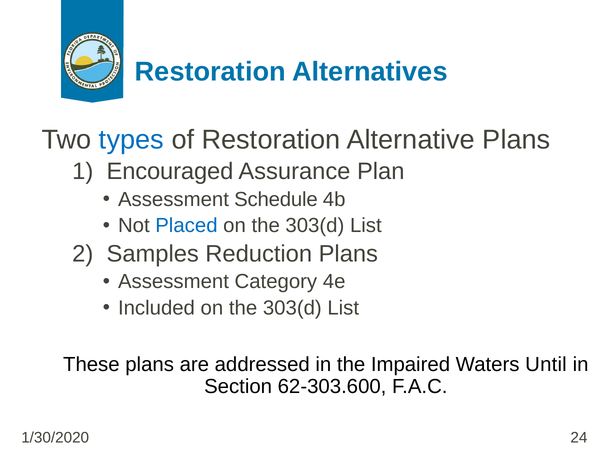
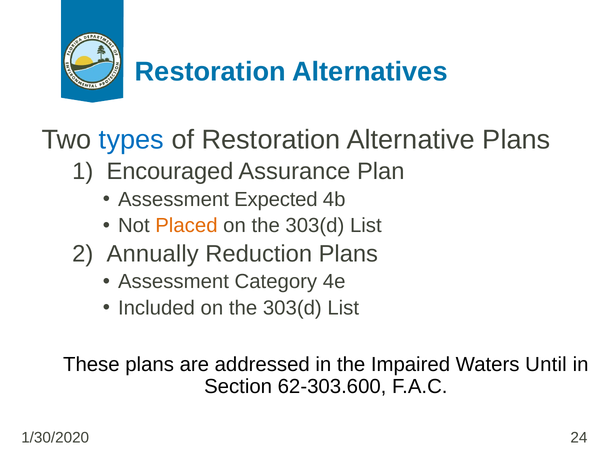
Schedule: Schedule -> Expected
Placed colour: blue -> orange
Samples: Samples -> Annually
